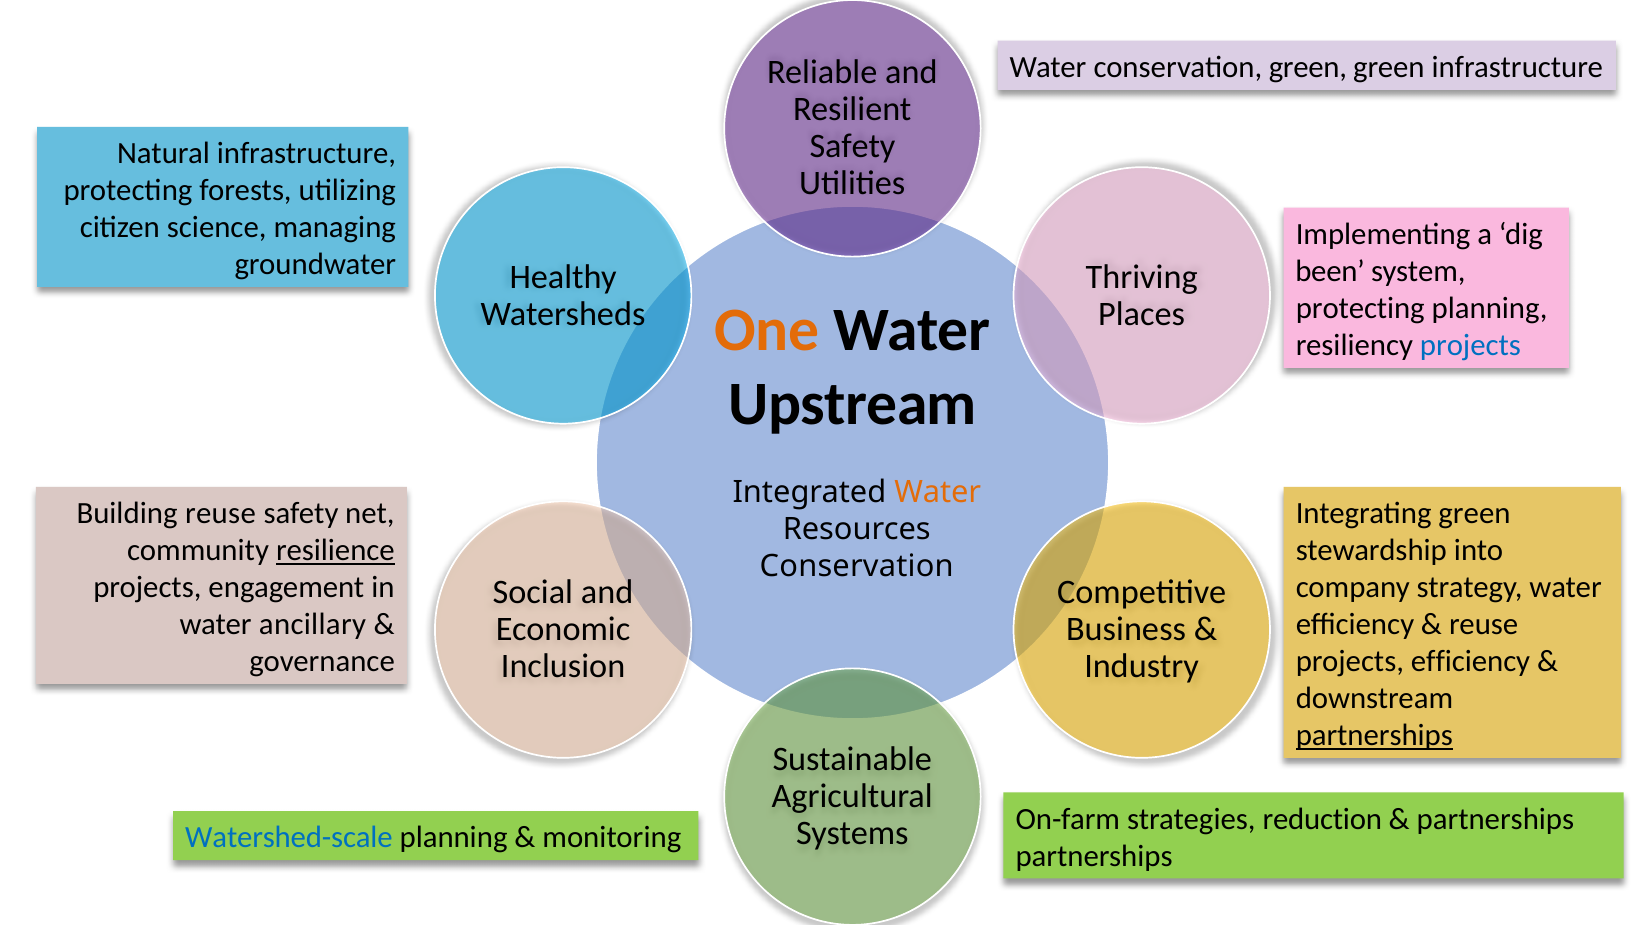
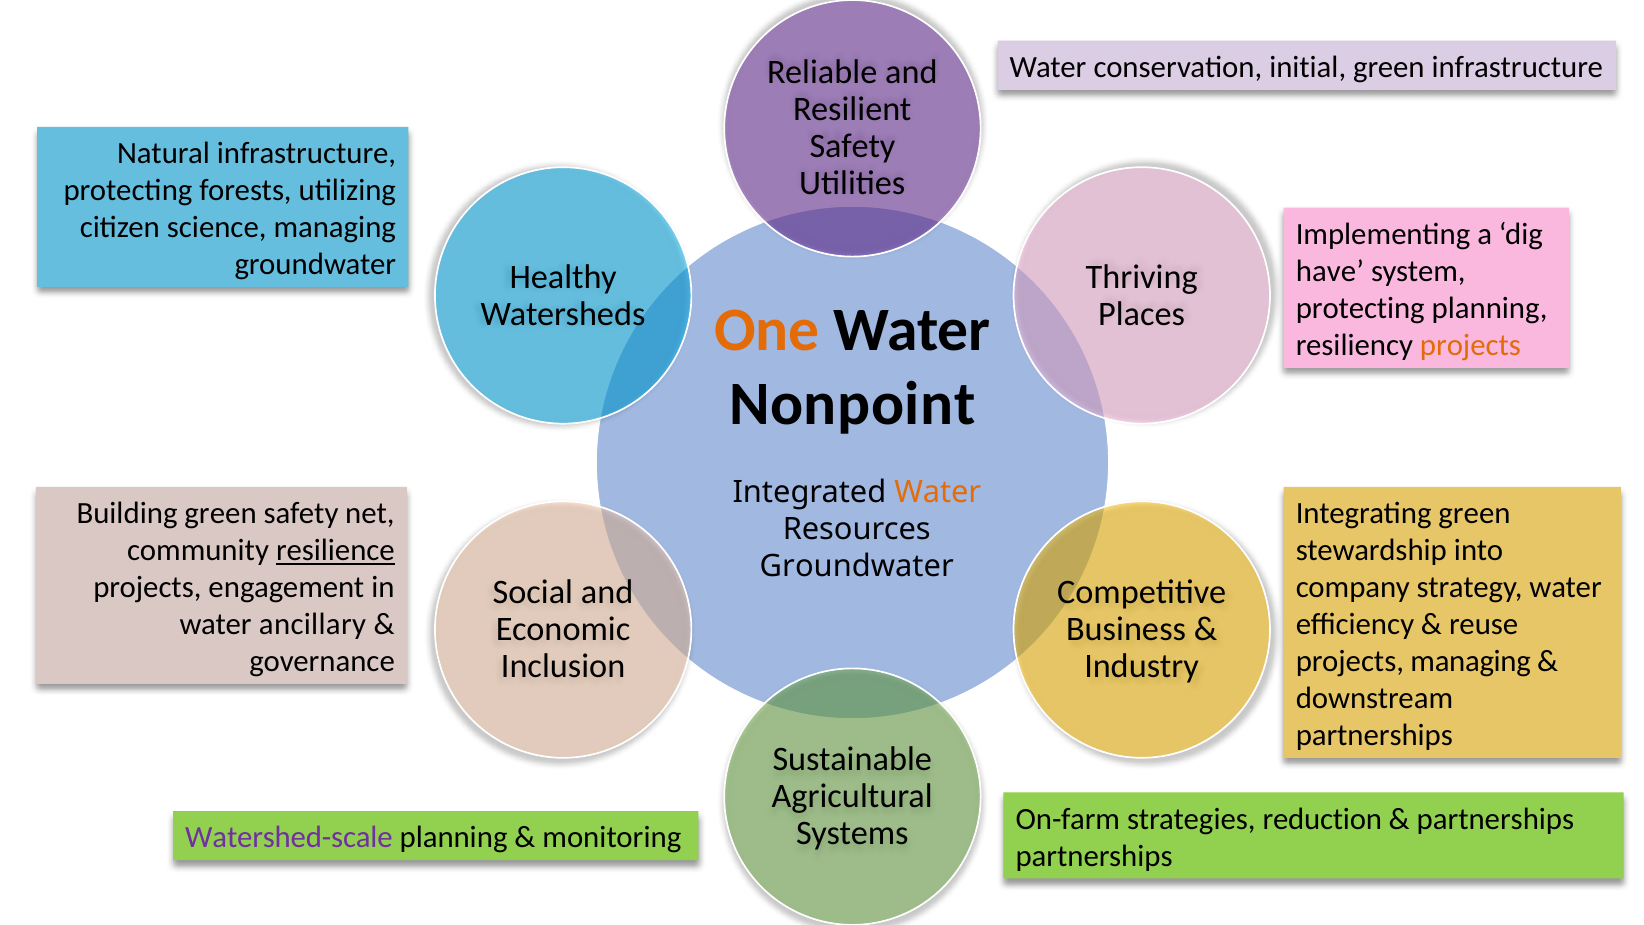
conservation green: green -> initial
been: been -> have
projects at (1470, 345) colour: blue -> orange
Upstream: Upstream -> Nonpoint
Building reuse: reuse -> green
Conservation at (857, 566): Conservation -> Groundwater
projects efficiency: efficiency -> managing
partnerships at (1374, 735) underline: present -> none
Watershed-scale colour: blue -> purple
